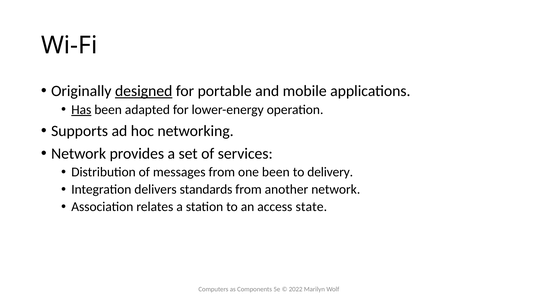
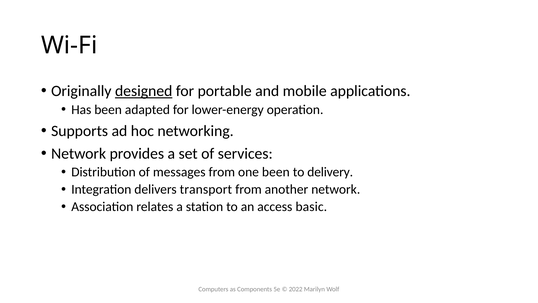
Has underline: present -> none
standards: standards -> transport
state: state -> basic
